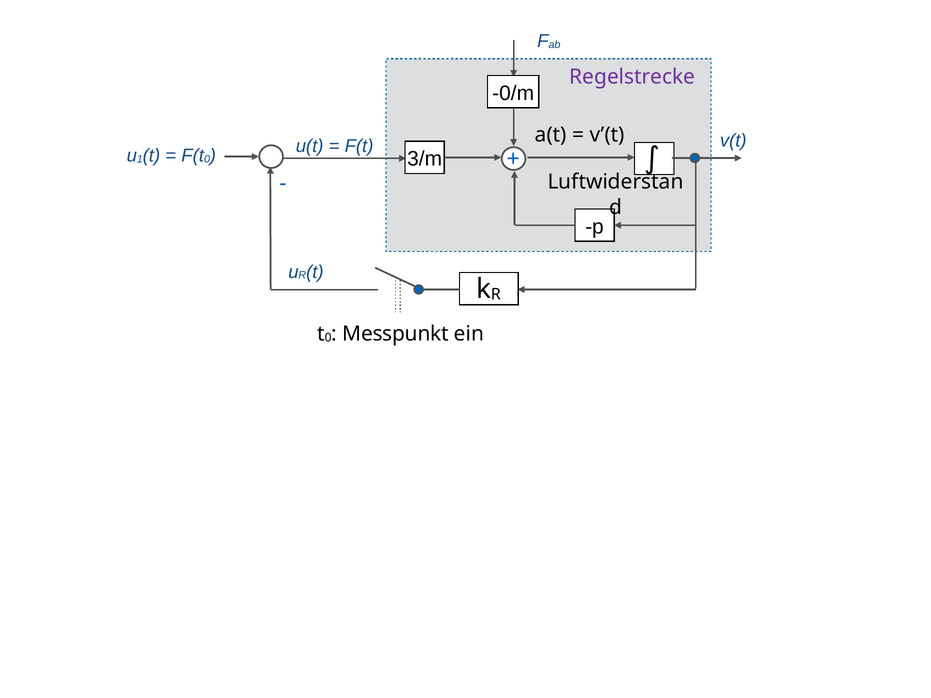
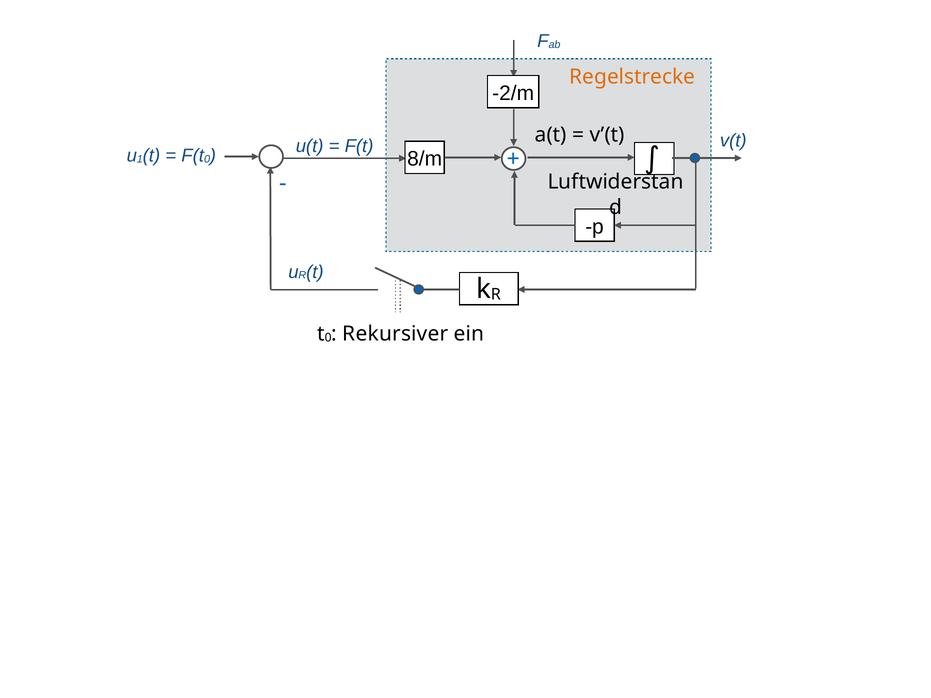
Regelstrecke colour: purple -> orange
-0/m: -0/m -> -2/m
3/m: 3/m -> 8/m
Messpunkt: Messpunkt -> Rekursiver
